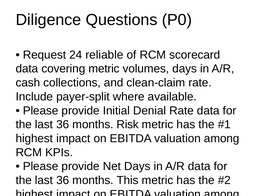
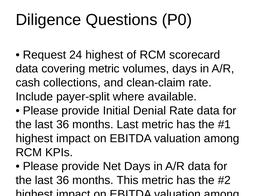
24 reliable: reliable -> highest
months Risk: Risk -> Last
